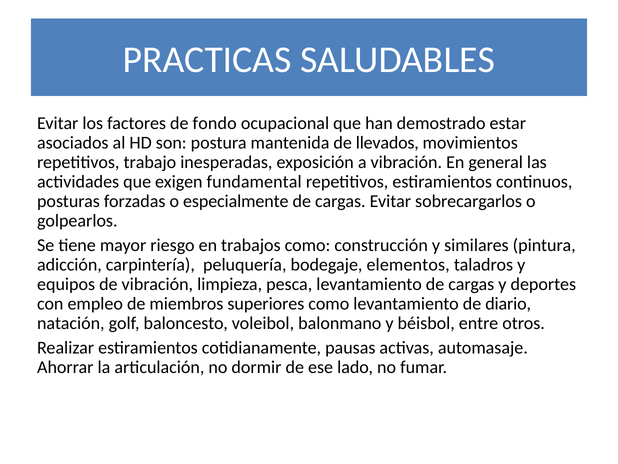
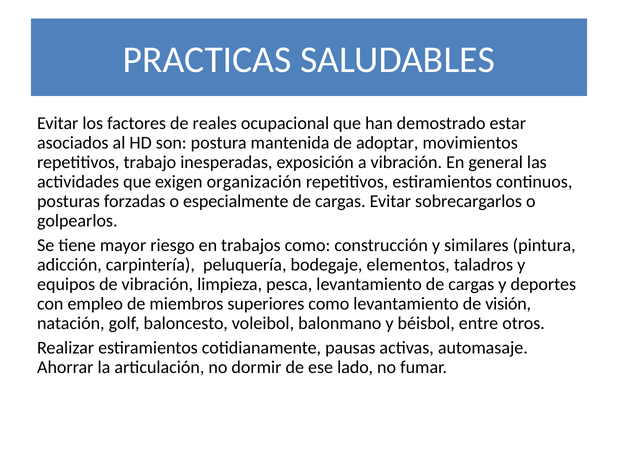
fondo: fondo -> reales
llevados: llevados -> adoptar
fundamental: fundamental -> organización
diario: diario -> visión
